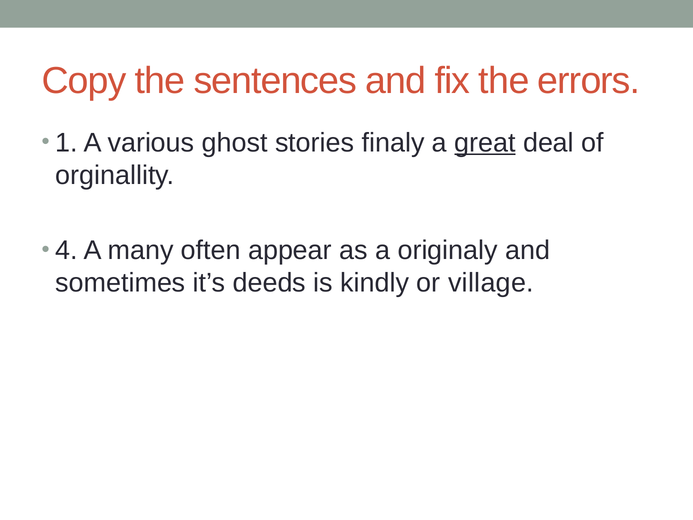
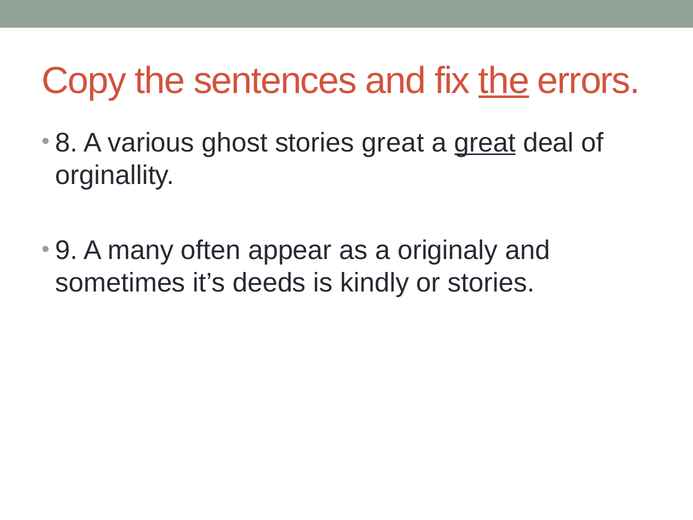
the at (504, 81) underline: none -> present
1: 1 -> 8
stories finaly: finaly -> great
4: 4 -> 9
or village: village -> stories
